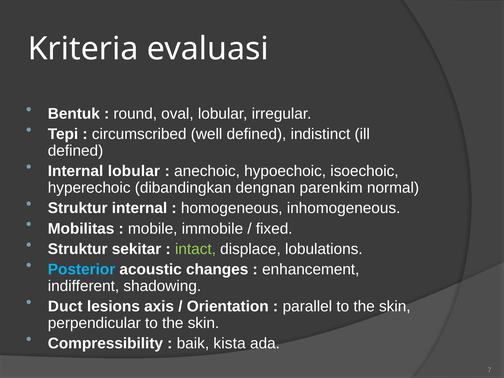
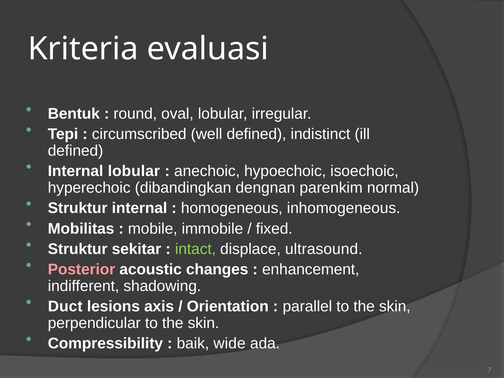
lobulations: lobulations -> ultrasound
Posterior colour: light blue -> pink
kista: kista -> wide
